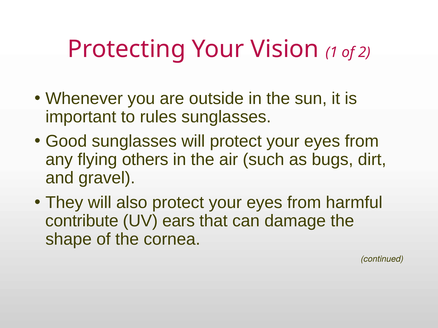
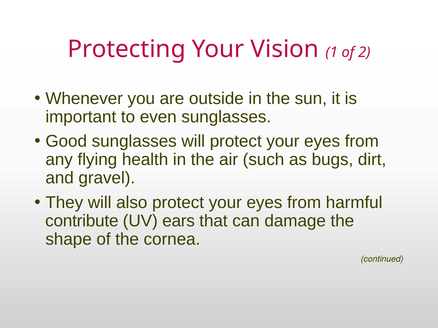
rules: rules -> even
others: others -> health
